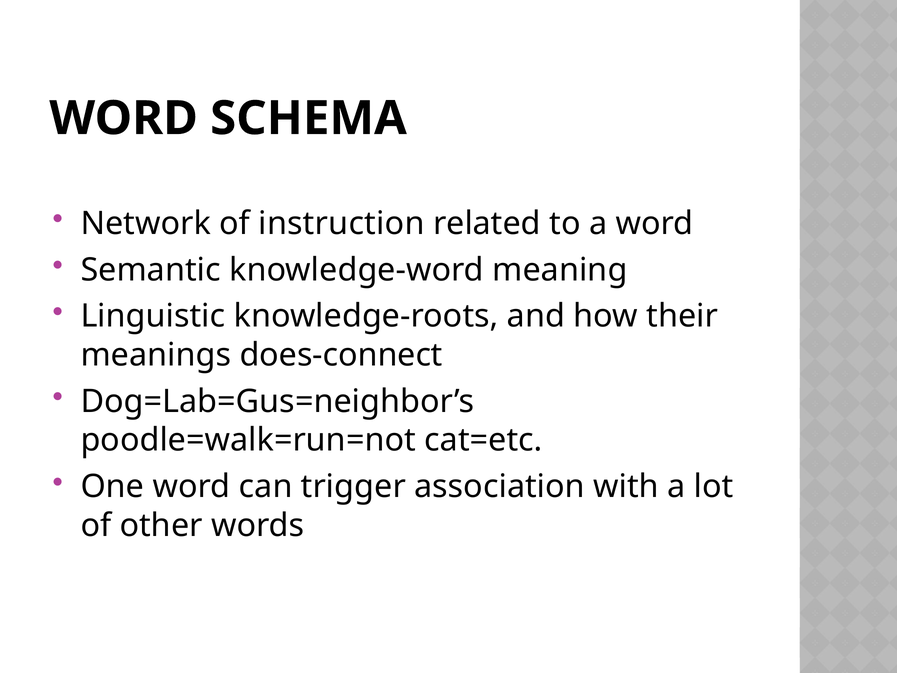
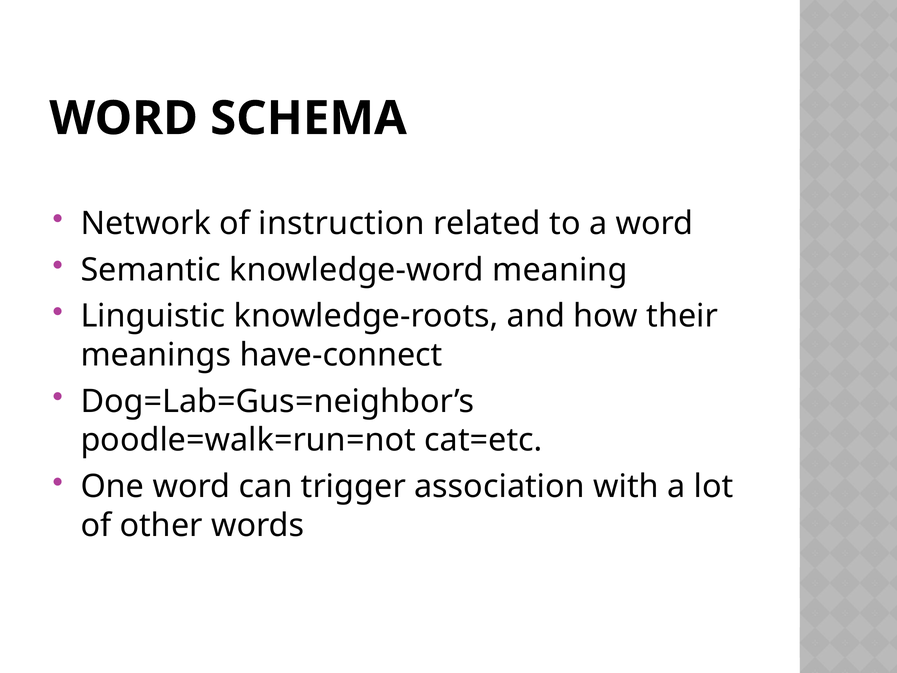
does-connect: does-connect -> have-connect
